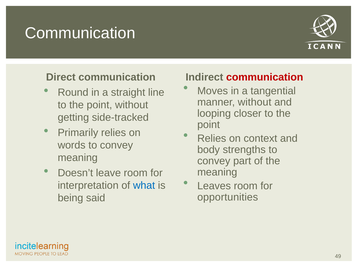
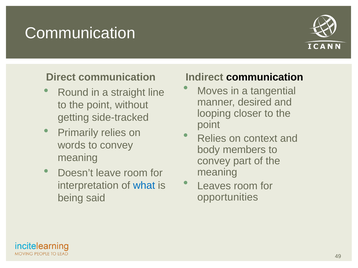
communication at (265, 77) colour: red -> black
manner without: without -> desired
strengths: strengths -> members
